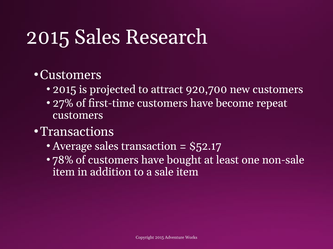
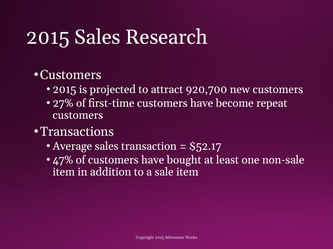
78%: 78% -> 47%
